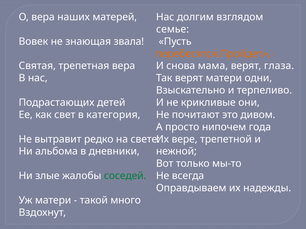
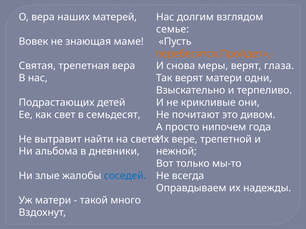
звала: звала -> маме
мама: мама -> меры
категория: категория -> семьдесят
редко: редко -> найти
соседей colour: green -> blue
